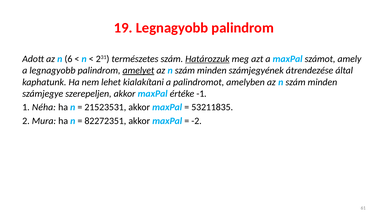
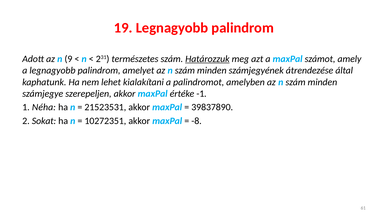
6: 6 -> 9
amelyet underline: present -> none
53211835: 53211835 -> 39837890
Mura: Mura -> Sokat
82272351: 82272351 -> 10272351
-2: -2 -> -8
